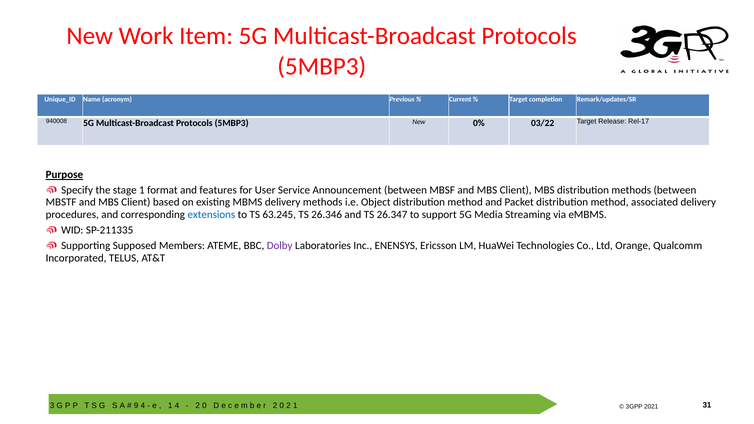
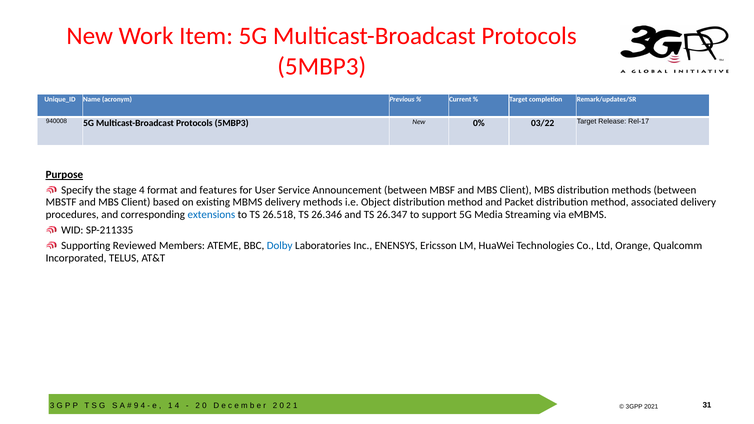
stage 1: 1 -> 4
63.245: 63.245 -> 26.518
Supposed: Supposed -> Reviewed
Dolby colour: purple -> blue
